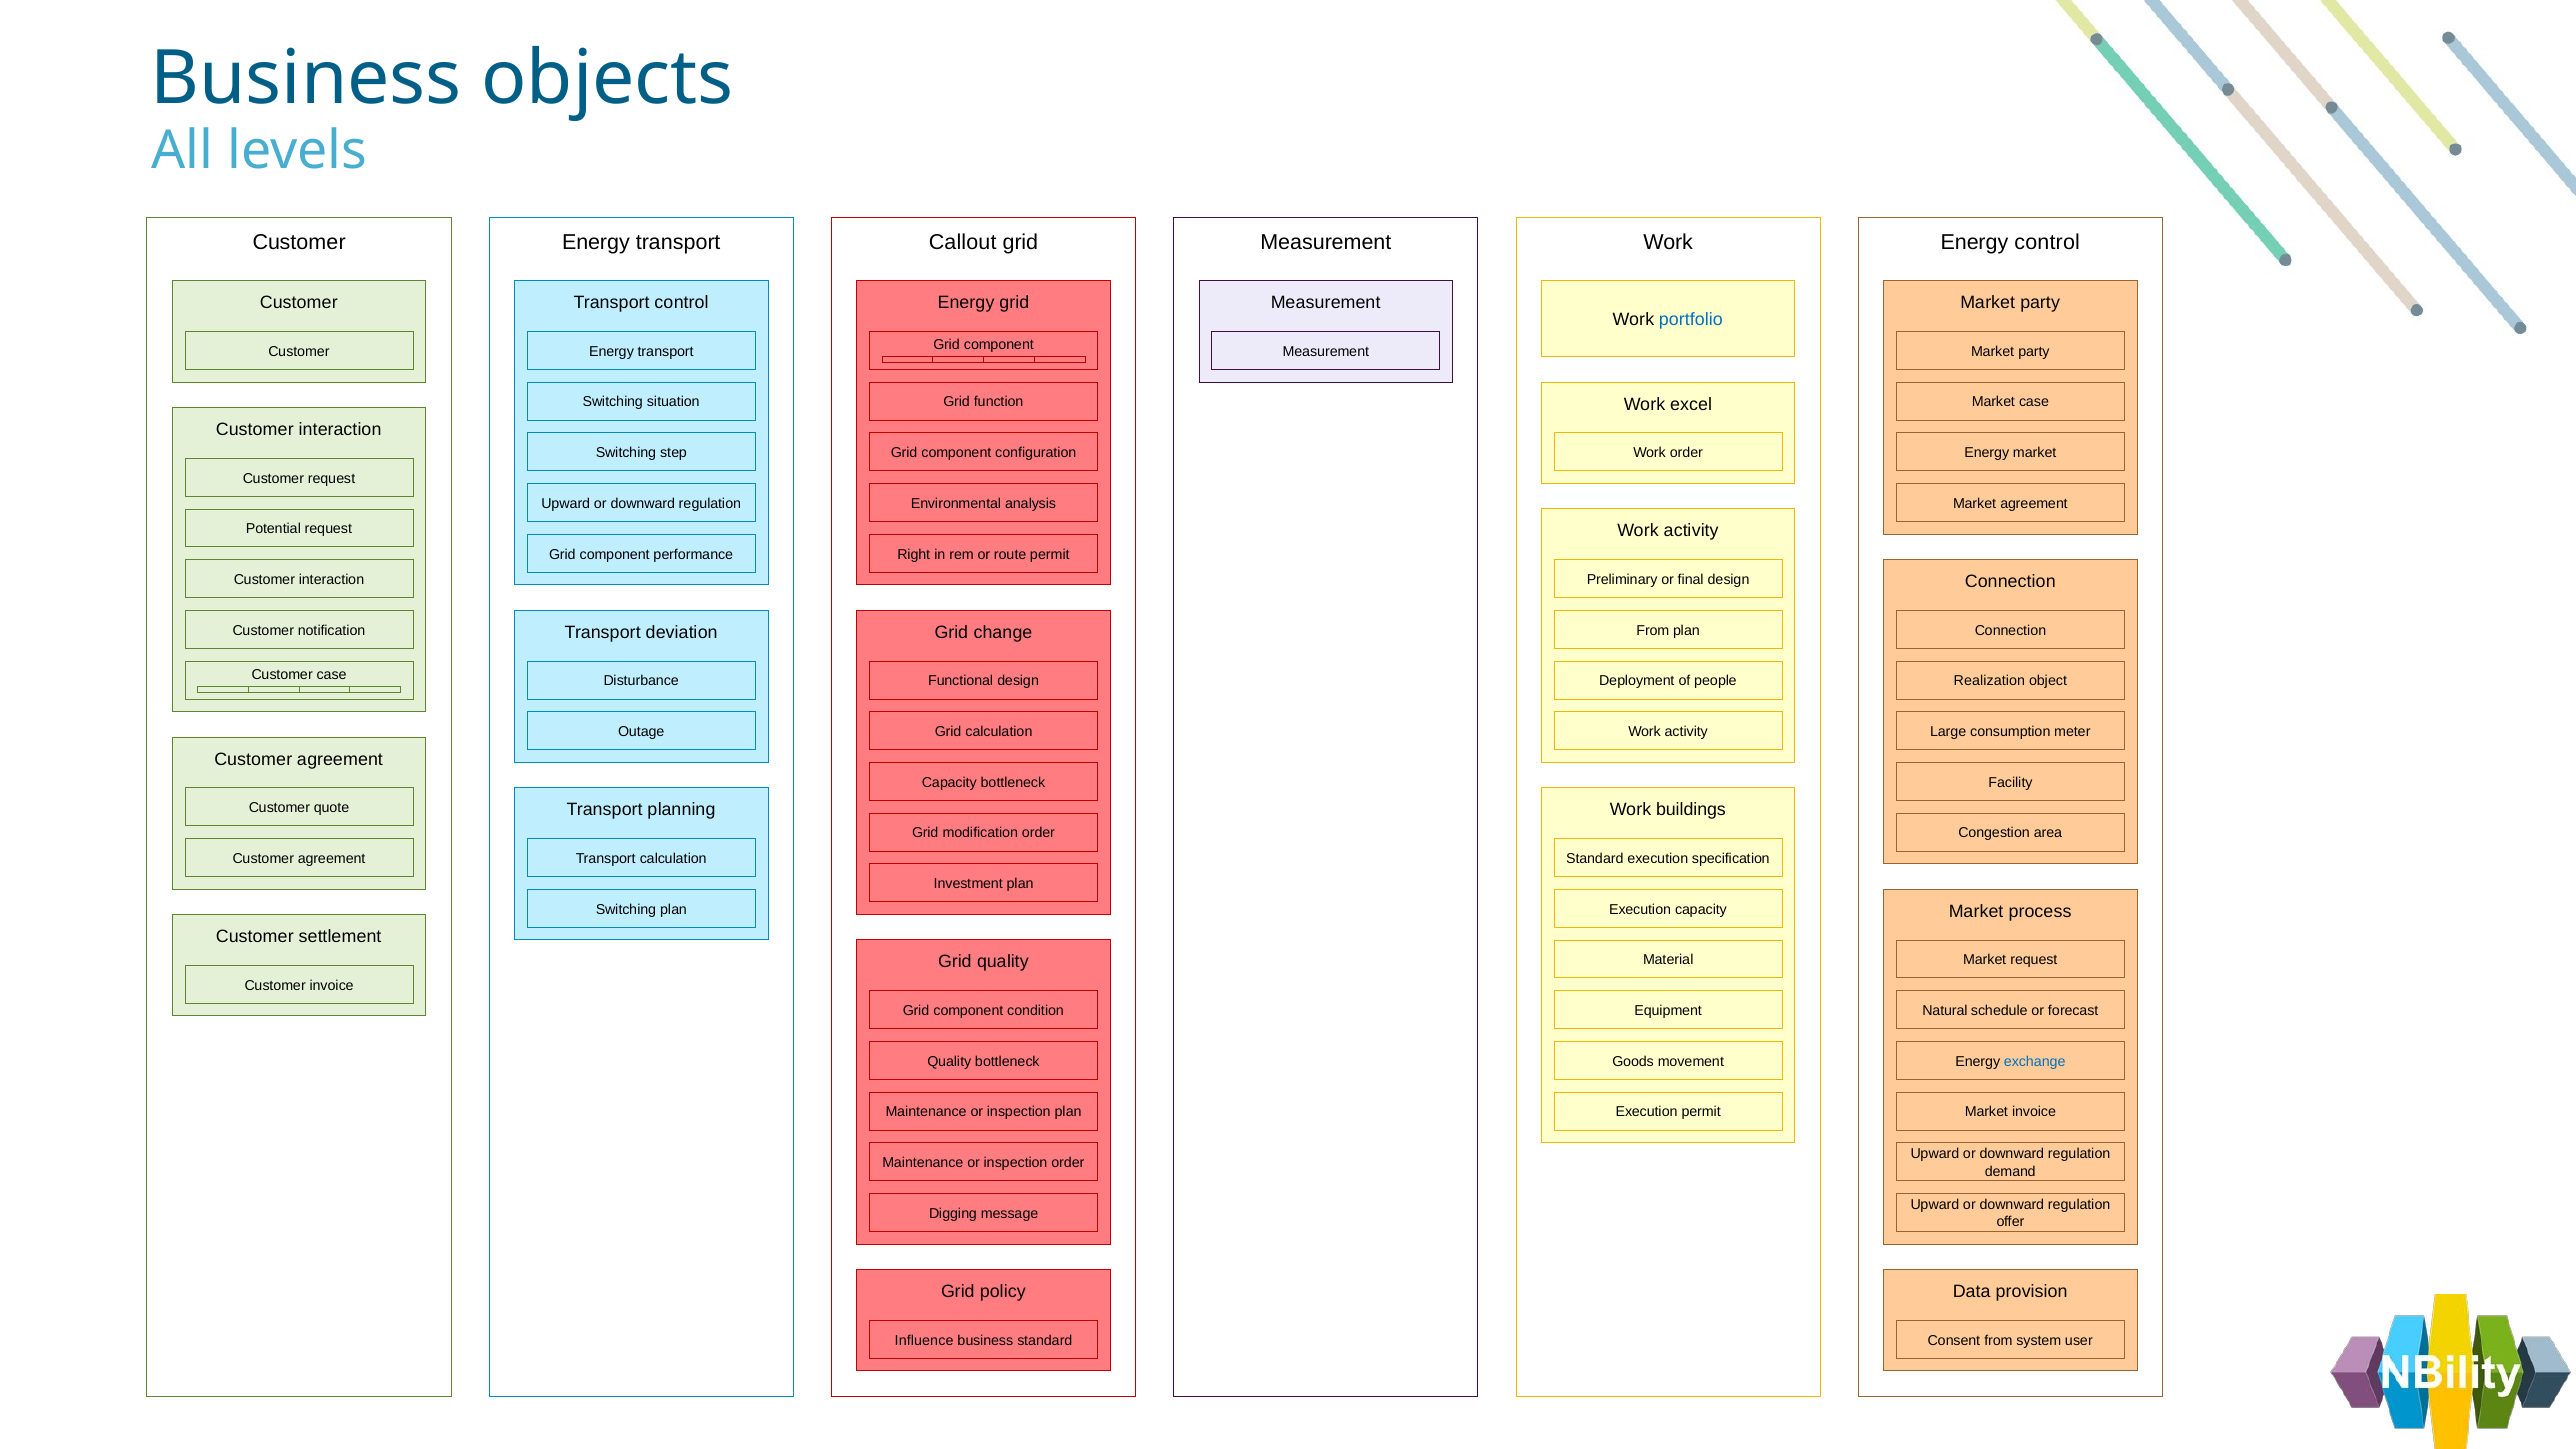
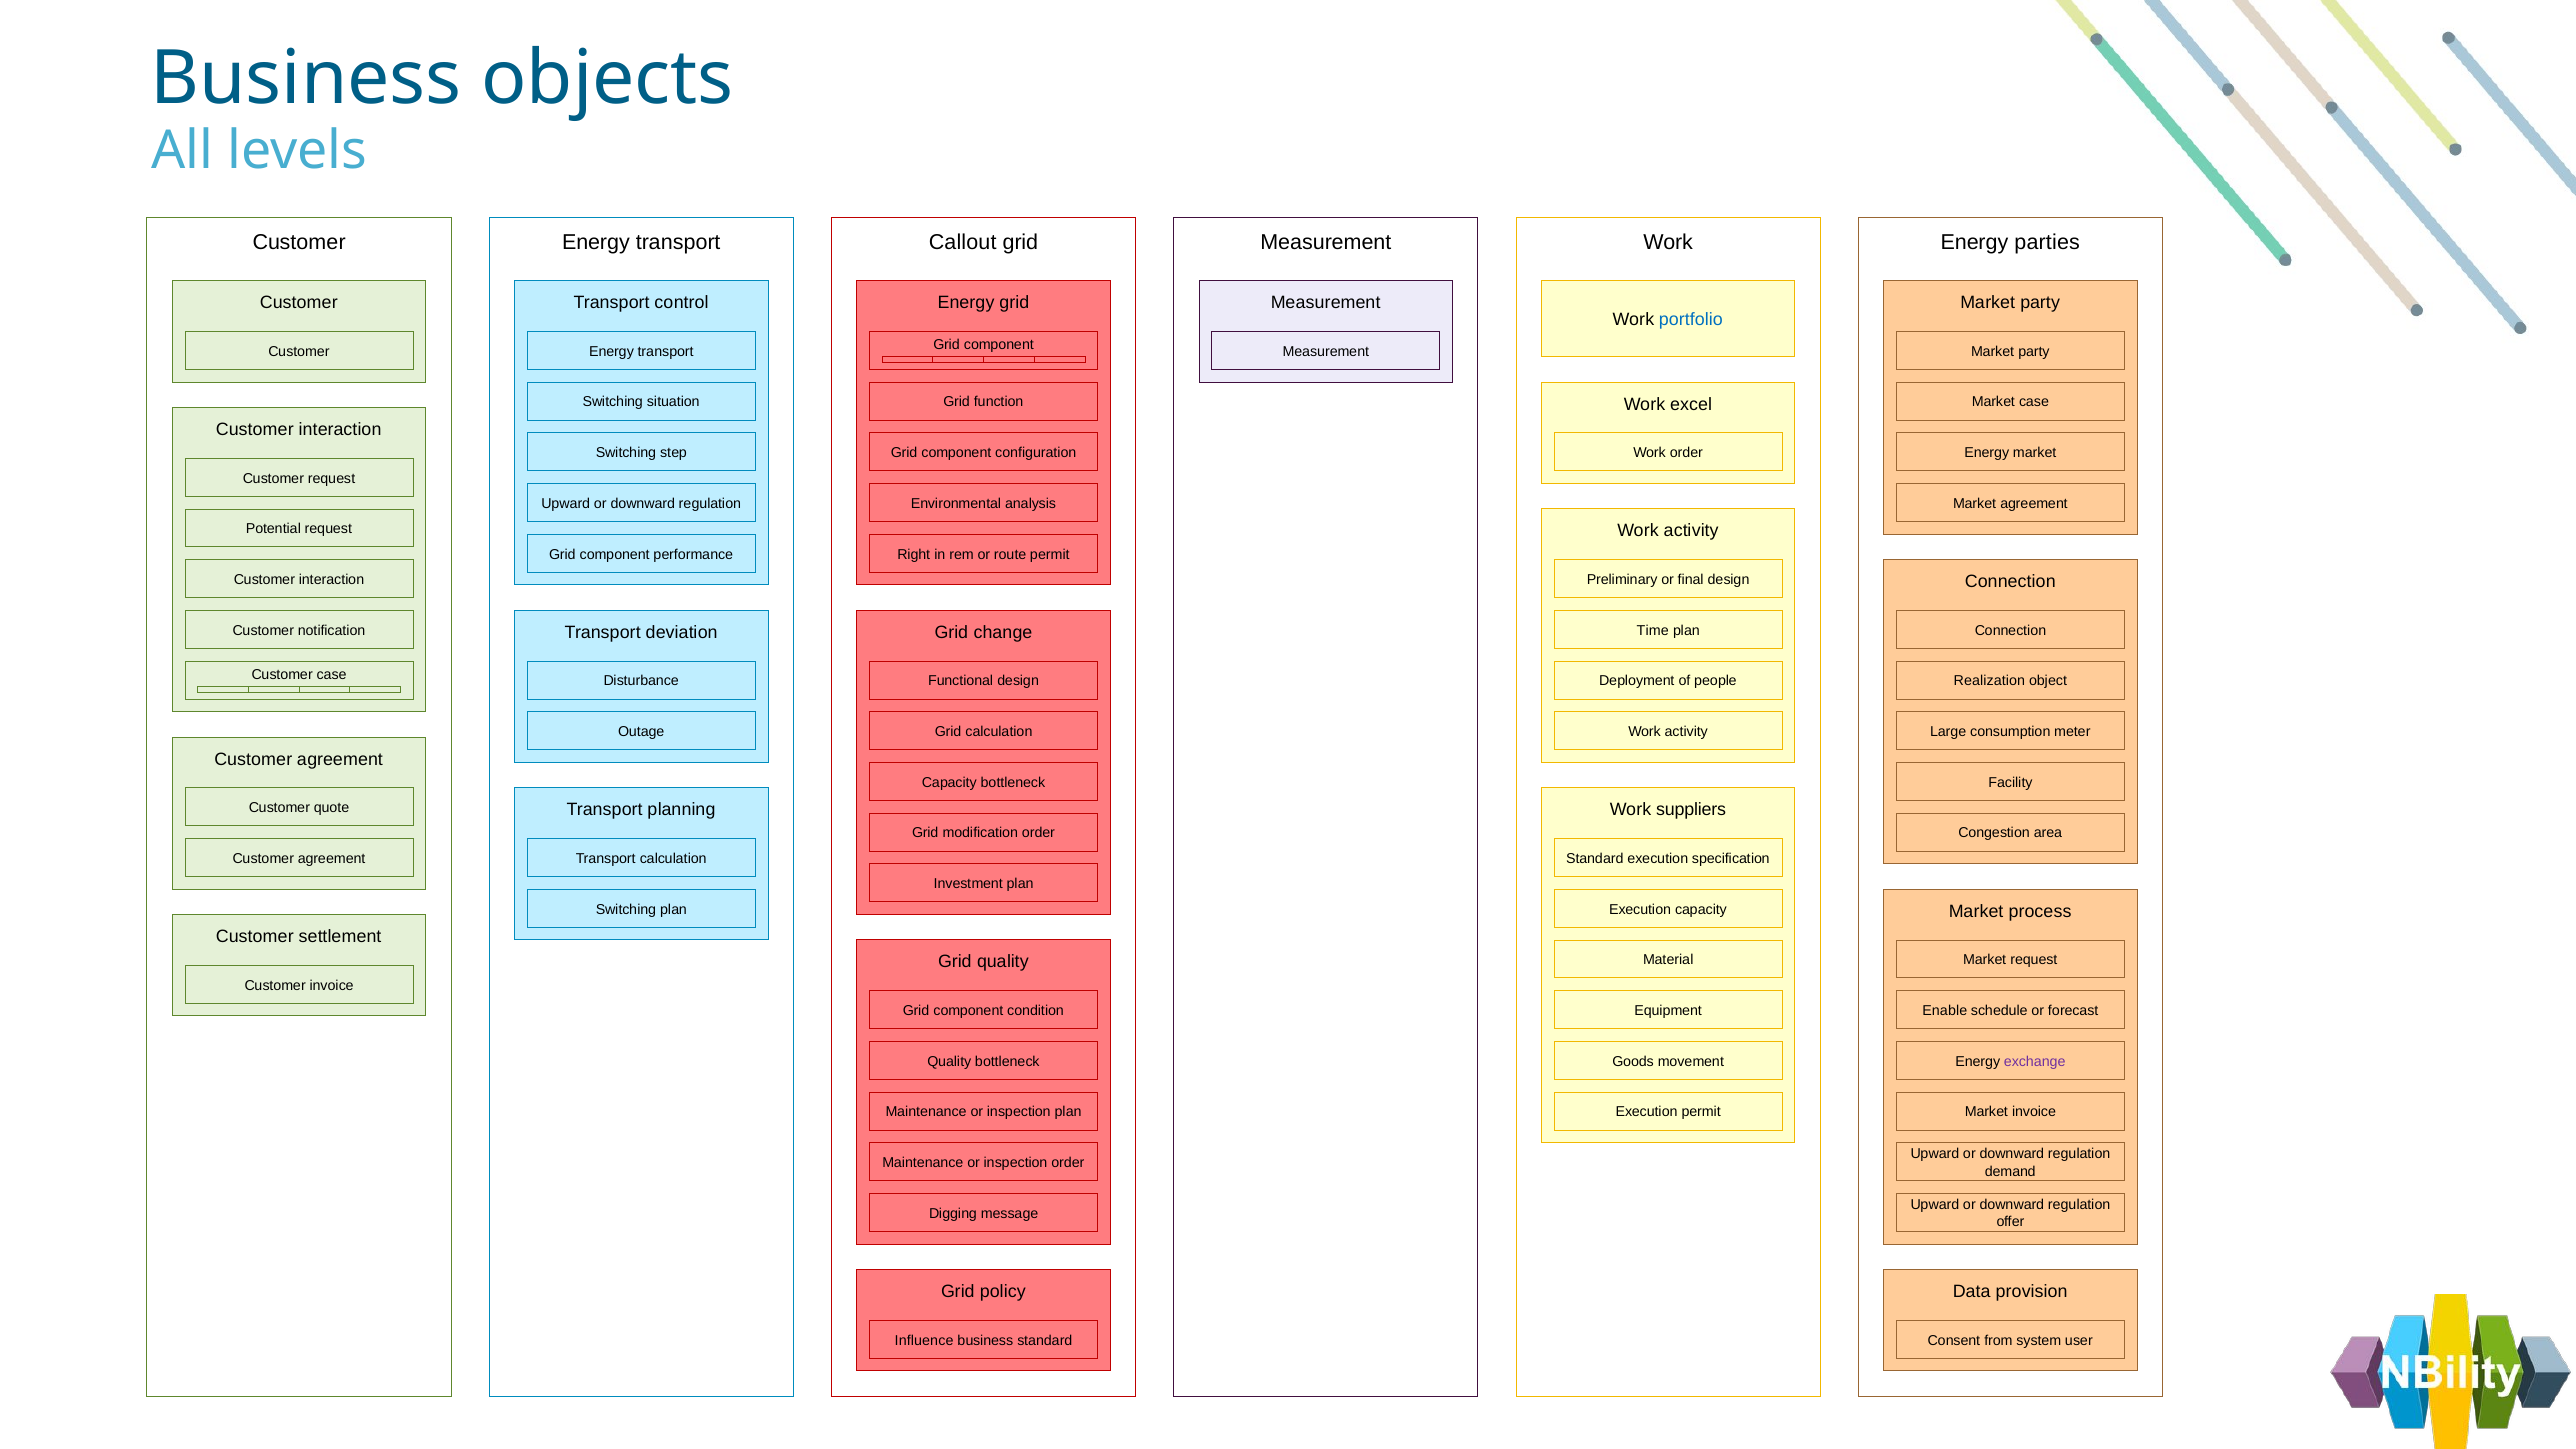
Energy control: control -> parties
From at (1653, 630): From -> Time
buildings: buildings -> suppliers
Natural: Natural -> Enable
exchange colour: blue -> purple
